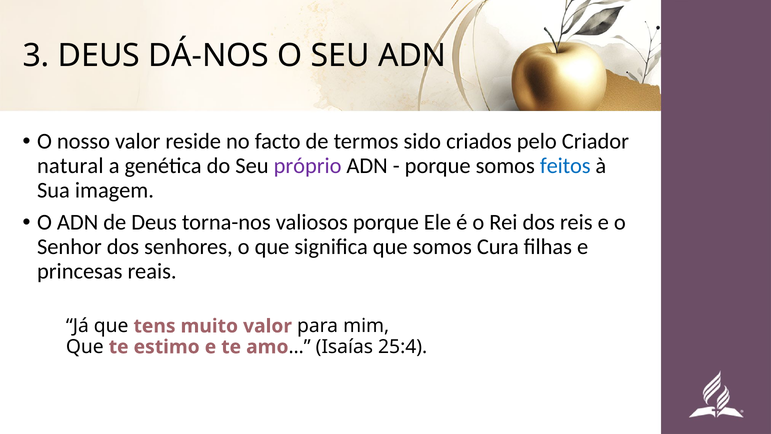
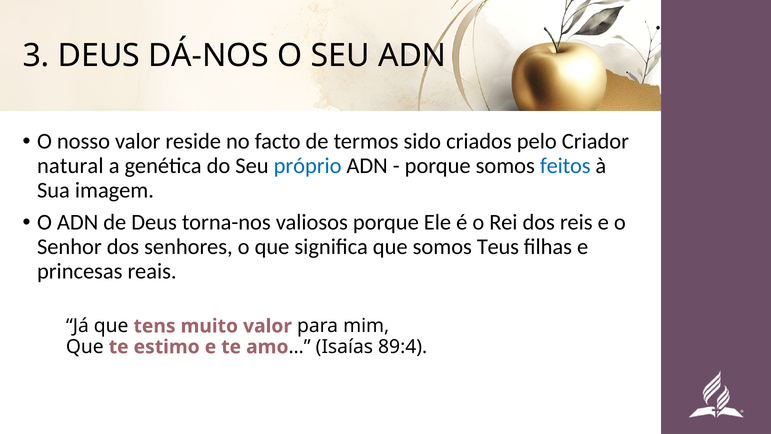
próprio colour: purple -> blue
Cura: Cura -> Teus
25:4: 25:4 -> 89:4
